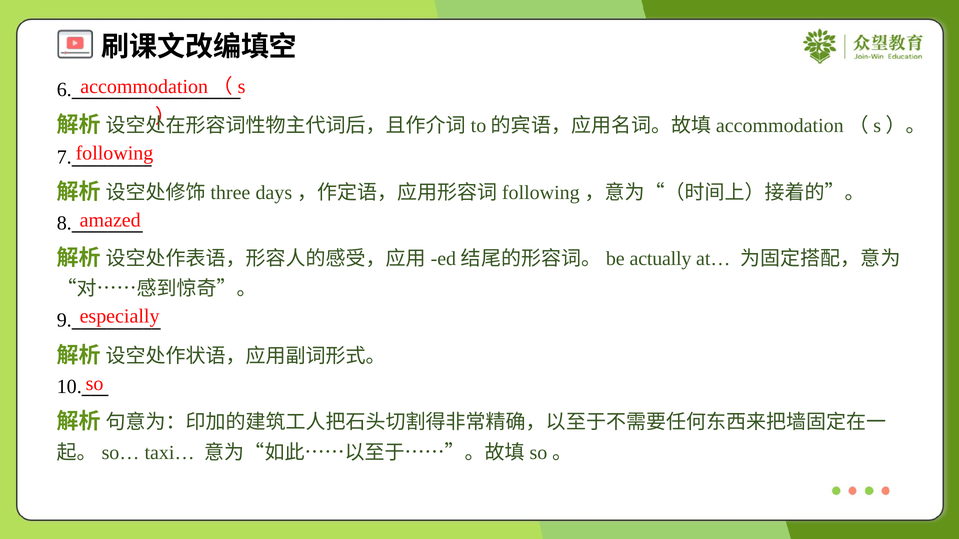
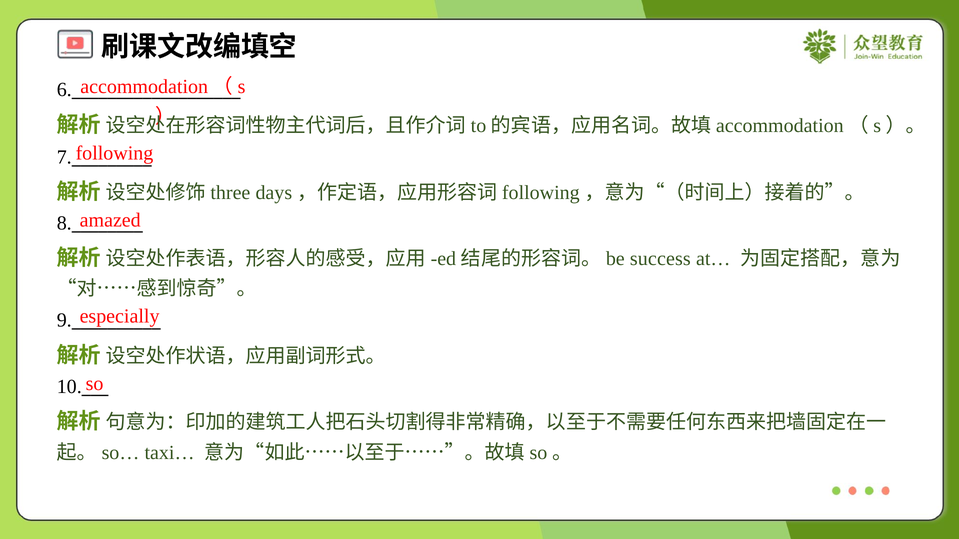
actually: actually -> success
